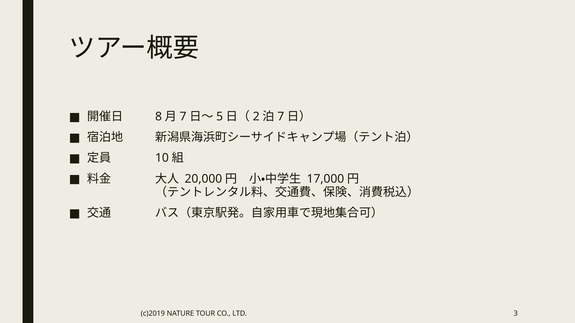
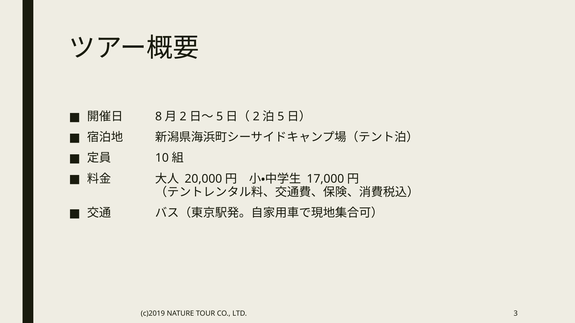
7 at (183, 117): 7 -> 2
7 at (281, 117): 7 -> 5
